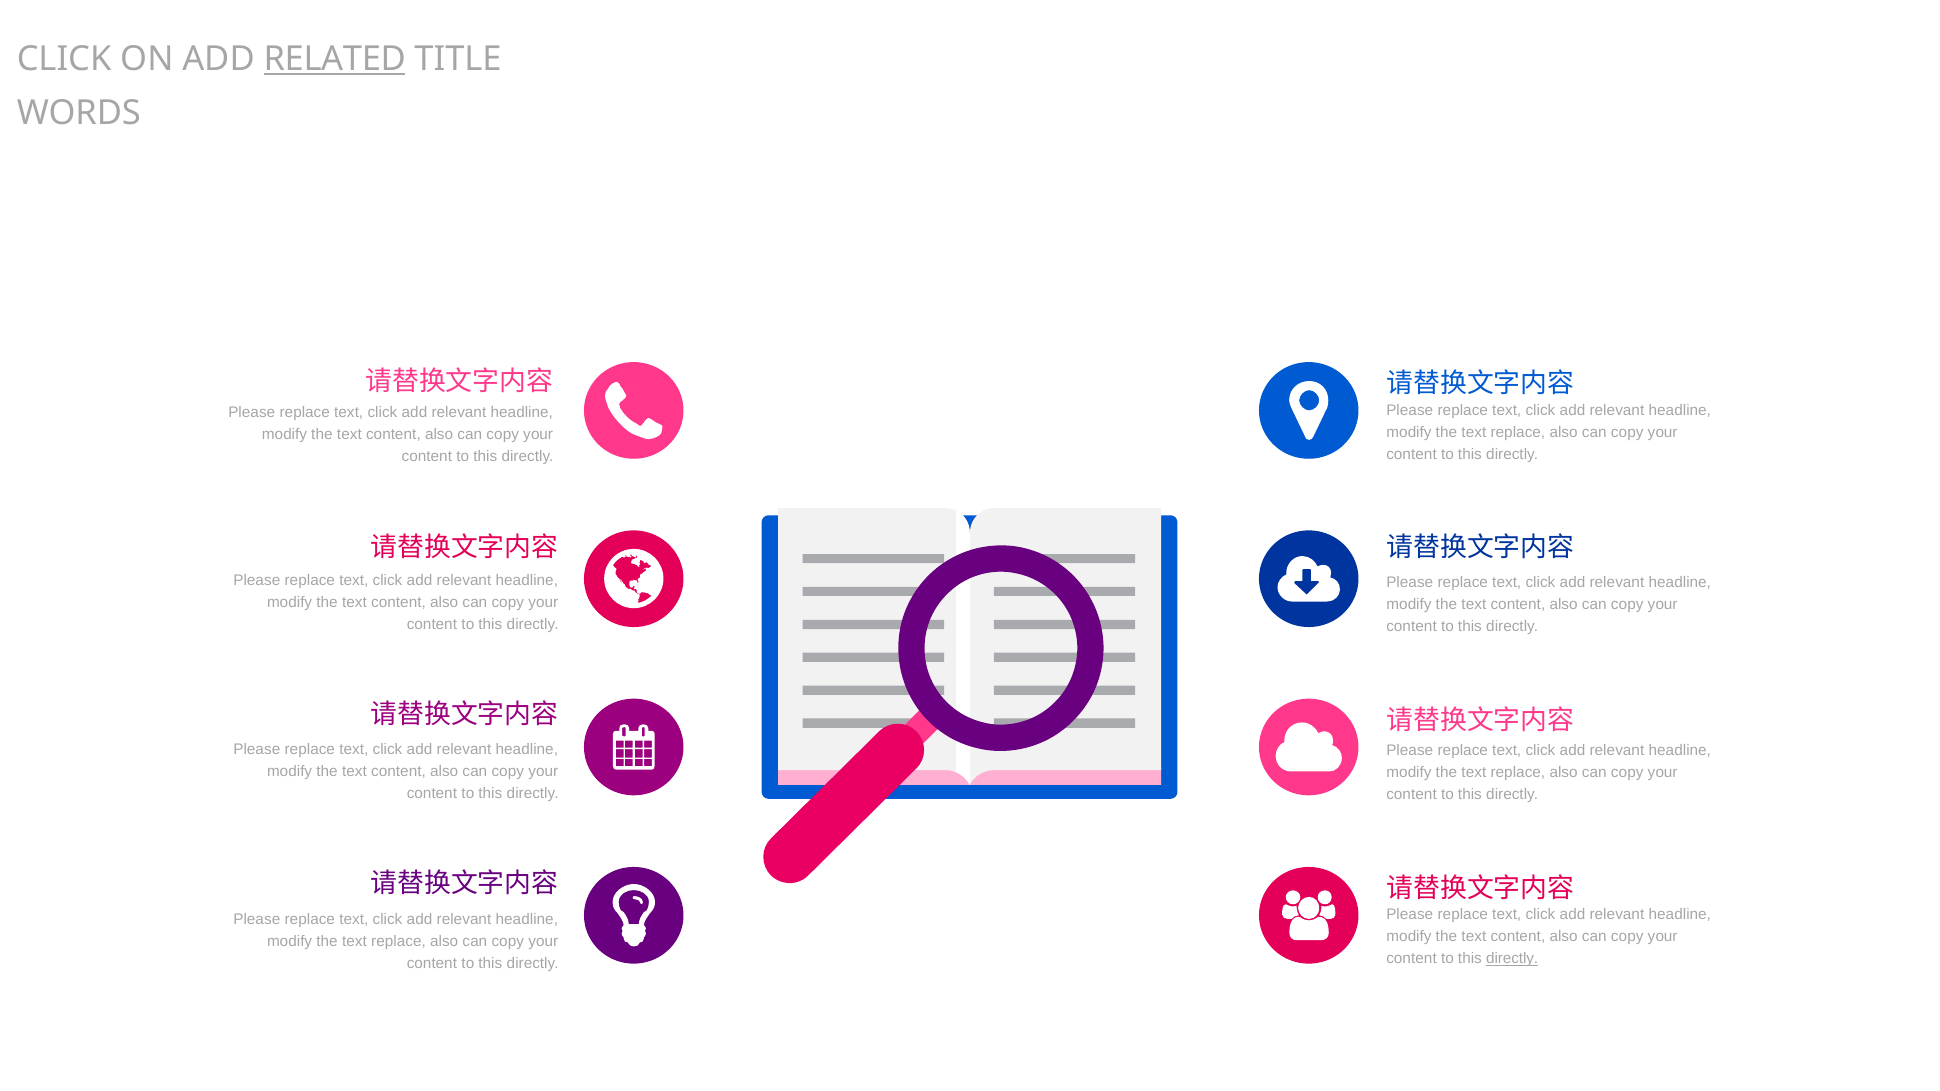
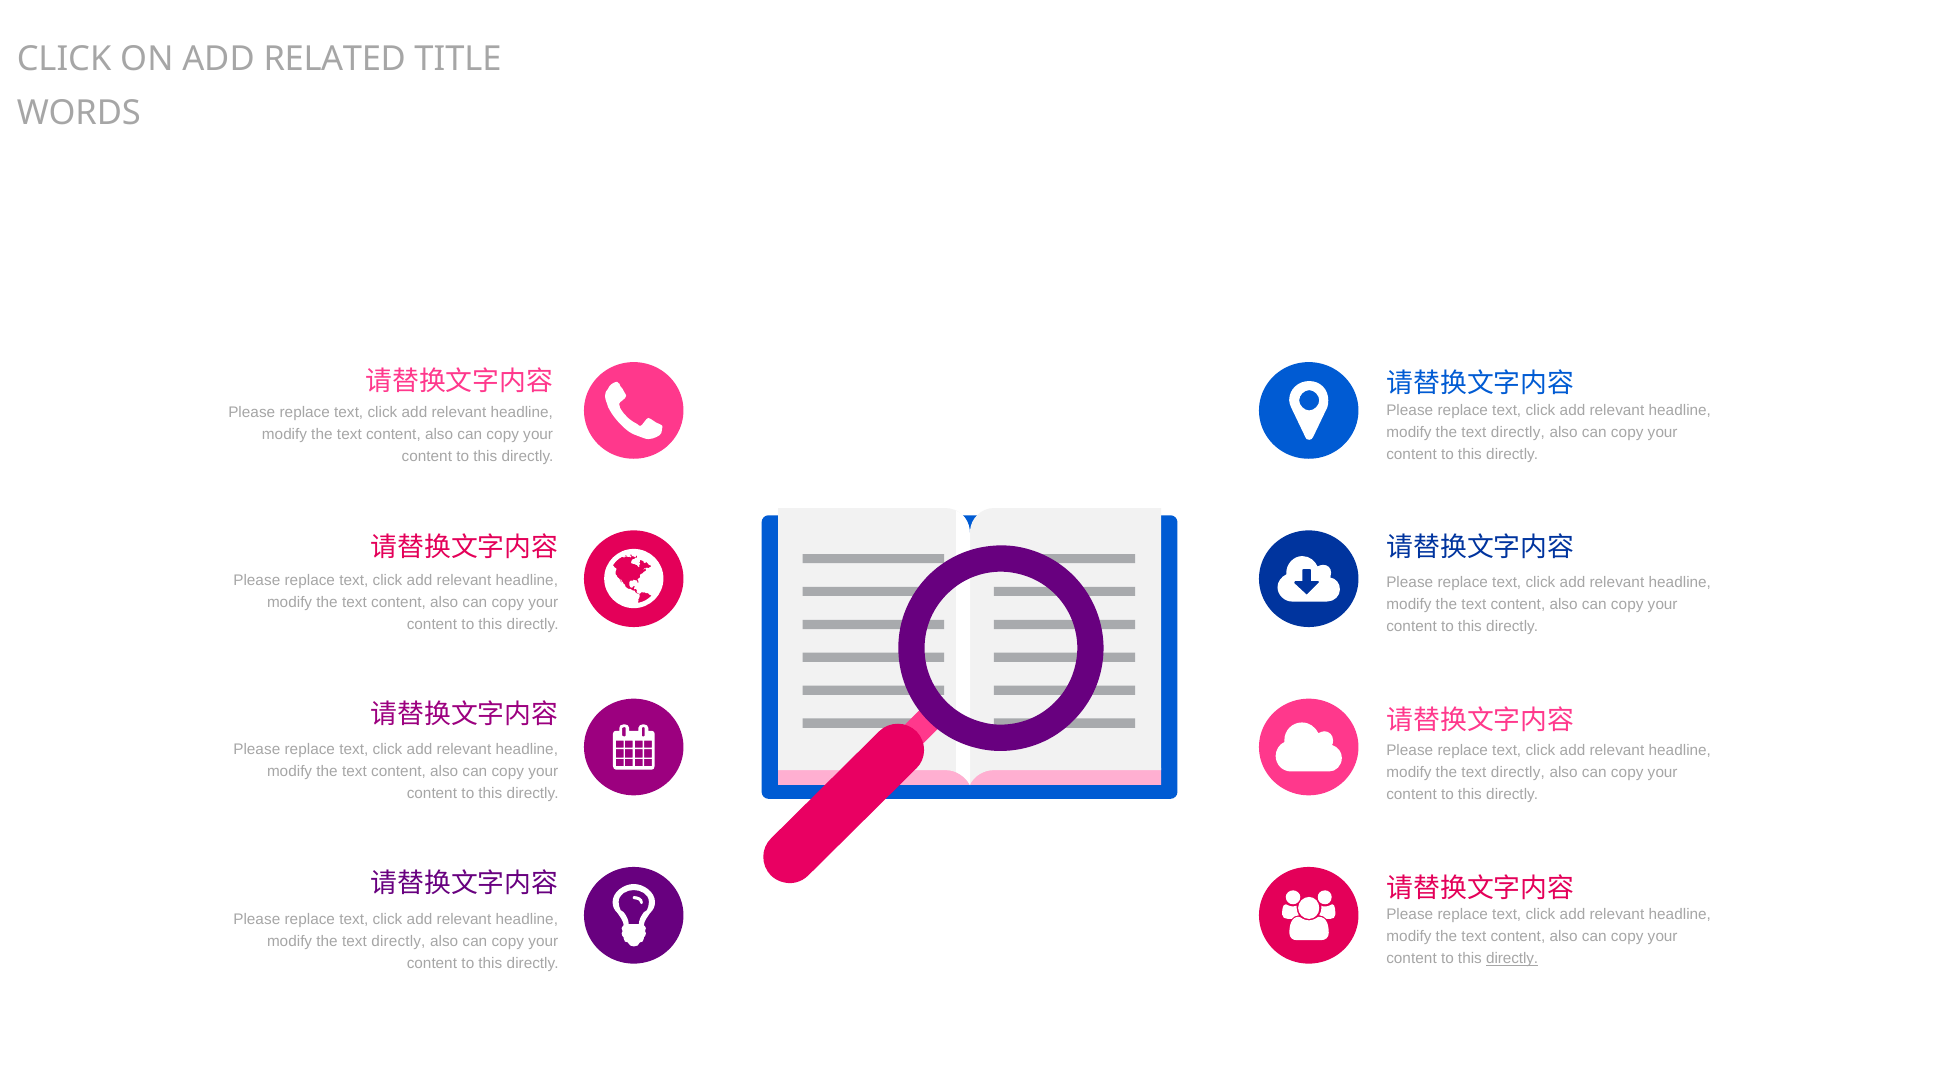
RELATED underline: present -> none
replace at (1518, 432): replace -> directly
replace at (1518, 773): replace -> directly
replace at (399, 942): replace -> directly
